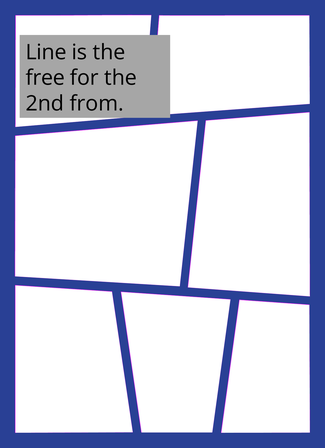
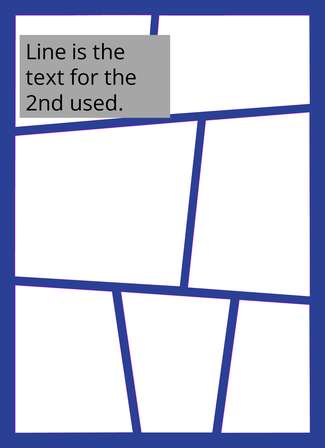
free: free -> text
from: from -> used
